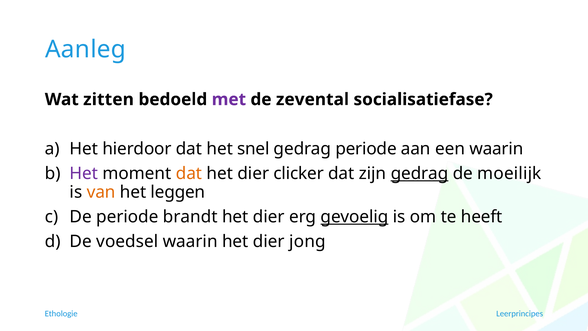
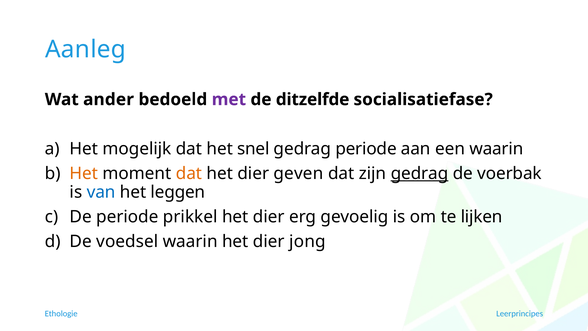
zitten: zitten -> ander
zevental: zevental -> ditzelfde
hierdoor: hierdoor -> mogelijk
Het at (84, 173) colour: purple -> orange
clicker: clicker -> geven
moeilijk: moeilijk -> voerbak
van colour: orange -> blue
brandt: brandt -> prikkel
gevoelig underline: present -> none
heeft: heeft -> lijken
